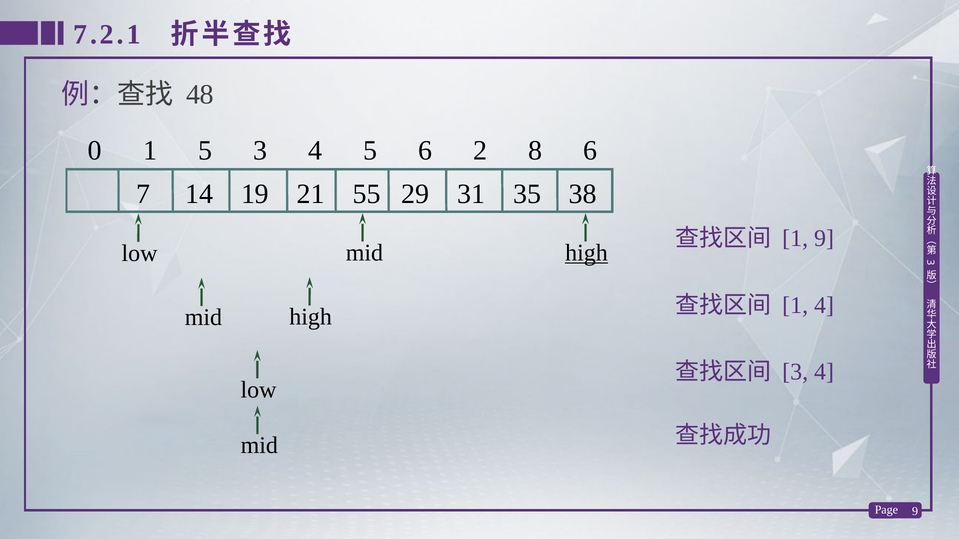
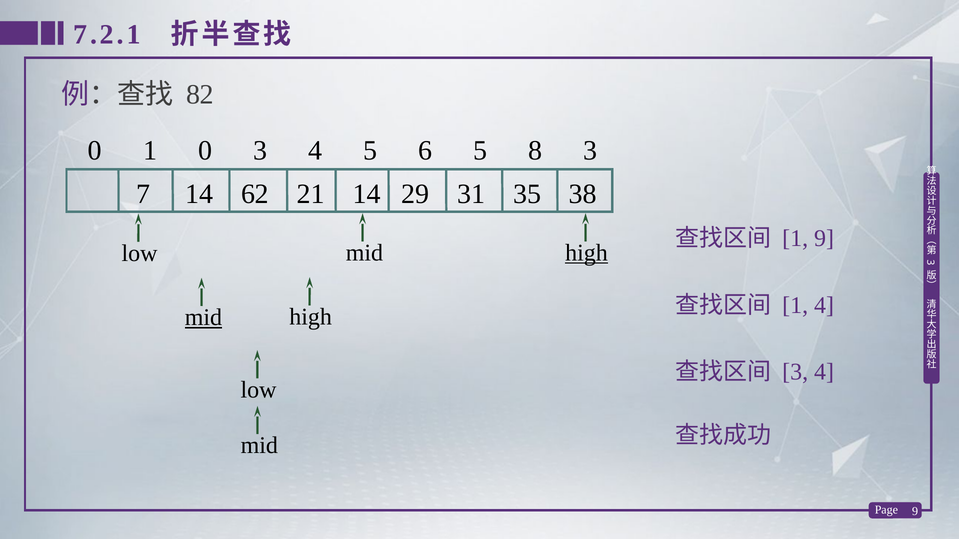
48: 48 -> 82
1 5: 5 -> 0
6 2: 2 -> 5
8 6: 6 -> 3
19: 19 -> 62
21 55: 55 -> 14
mid at (203, 318) underline: none -> present
